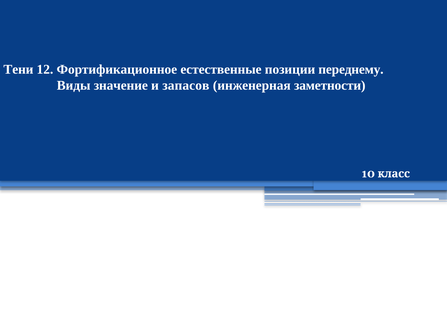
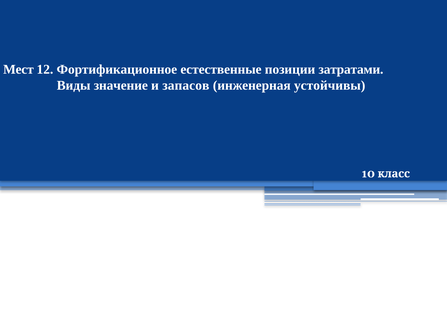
Тени: Тени -> Мест
переднему: переднему -> затратами
заметности: заметности -> устойчивы
